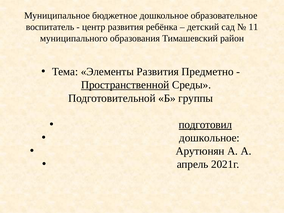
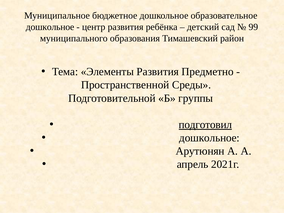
воспитатель at (50, 27): воспитатель -> дошкольное
11: 11 -> 99
Пространственной underline: present -> none
